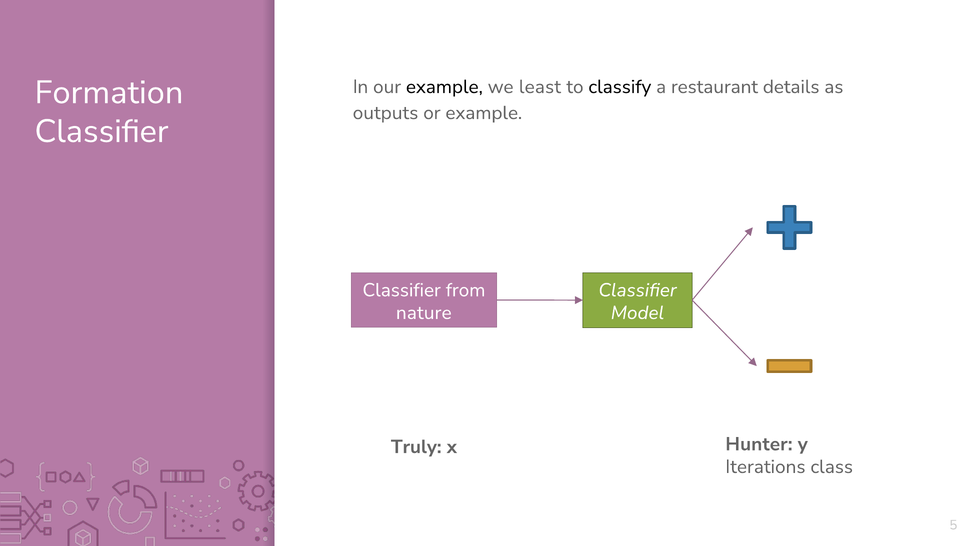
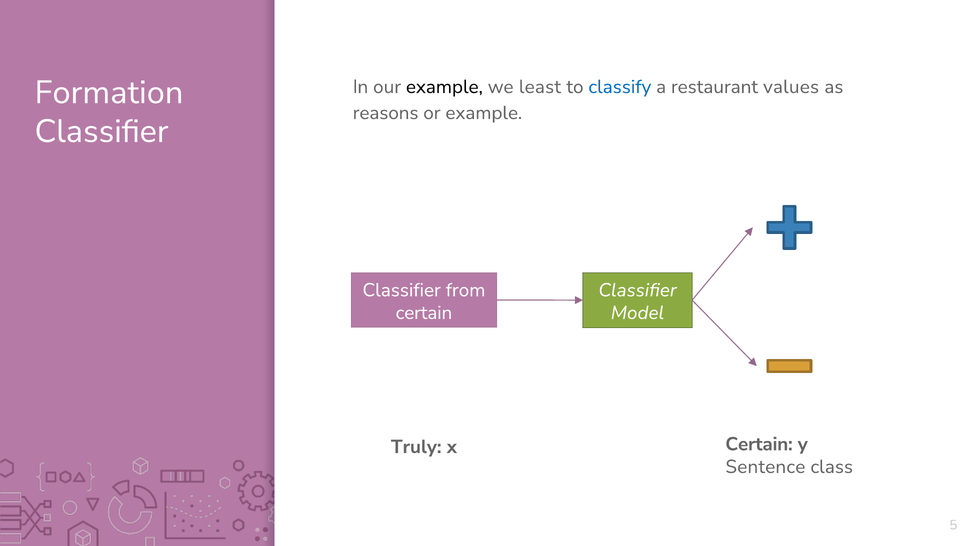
classify colour: black -> blue
details: details -> values
outputs: outputs -> reasons
nature at (424, 313): nature -> certain
x Hunter: Hunter -> Certain
Iterations: Iterations -> Sentence
